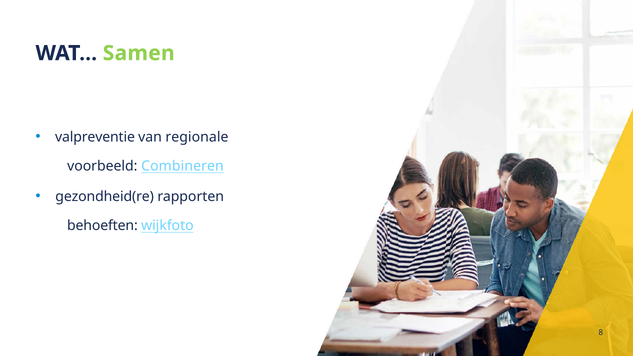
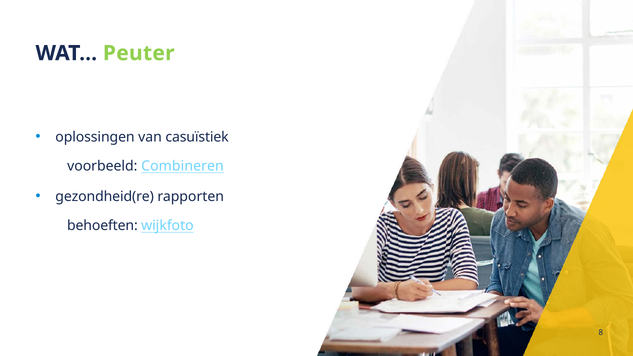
Samen: Samen -> Peuter
valpreventie: valpreventie -> oplossingen
regionale: regionale -> casuïstiek
